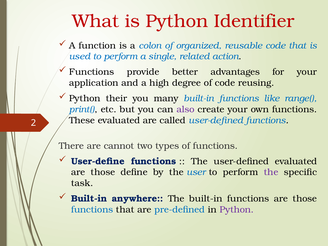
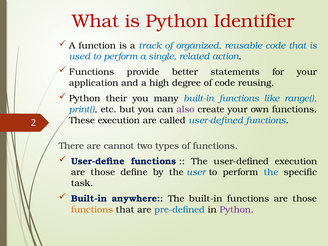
colon: colon -> track
advantages: advantages -> statements
These evaluated: evaluated -> execution
user-defined evaluated: evaluated -> execution
the at (271, 172) colour: purple -> blue
functions at (92, 210) colour: blue -> orange
